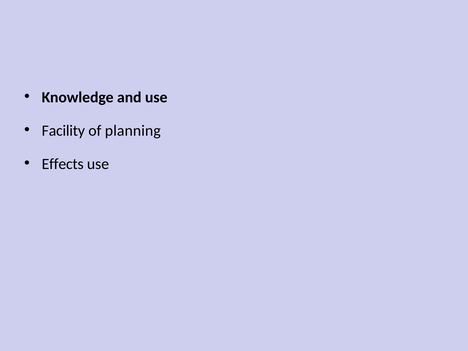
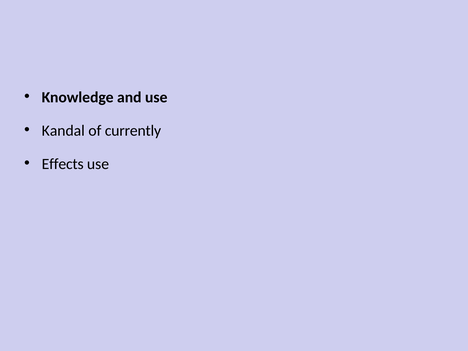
Facility: Facility -> Kandal
planning: planning -> currently
